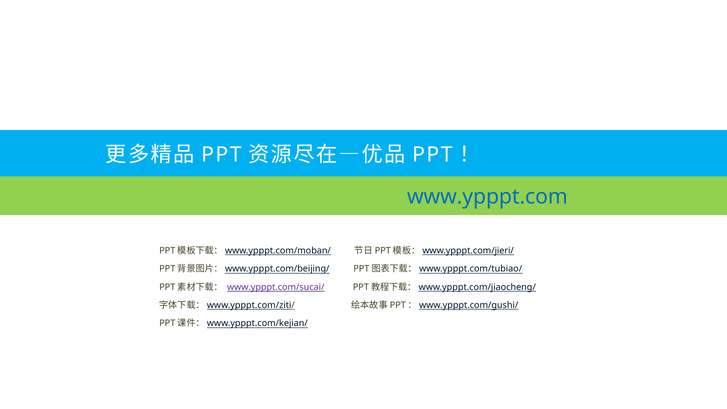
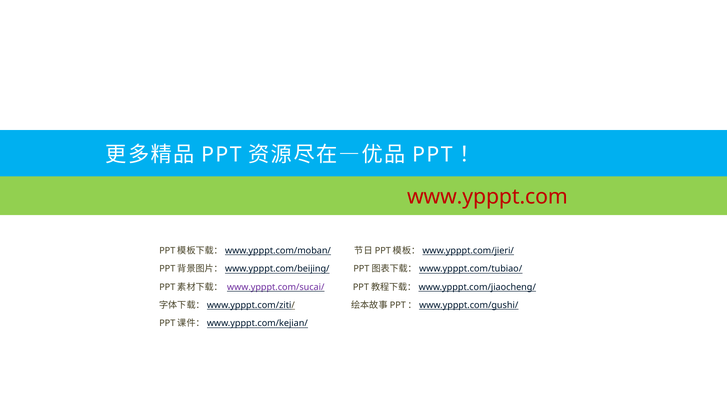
www.ypppt.com colour: blue -> red
